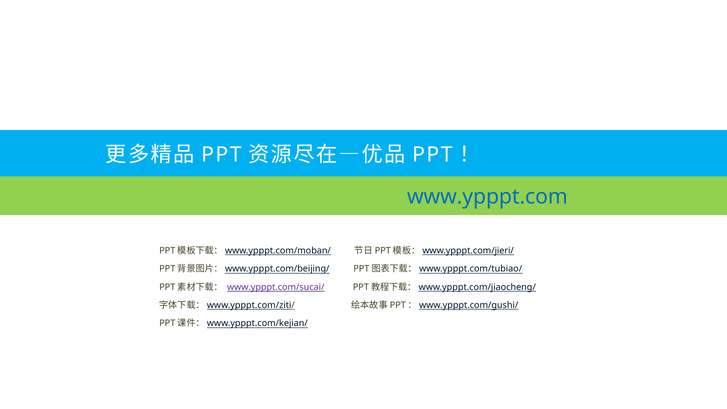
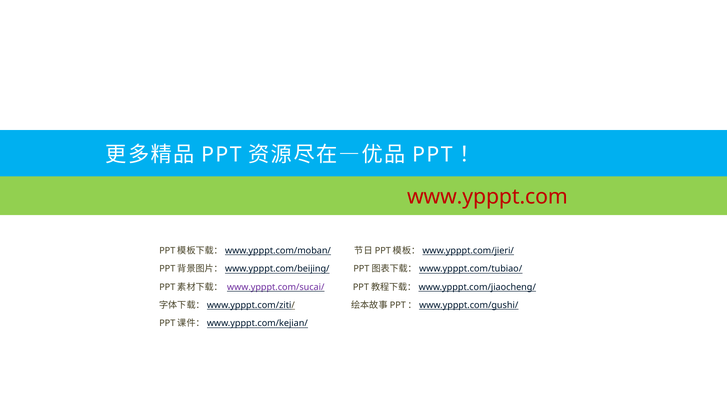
www.ypppt.com colour: blue -> red
